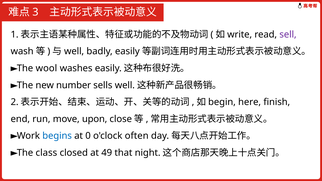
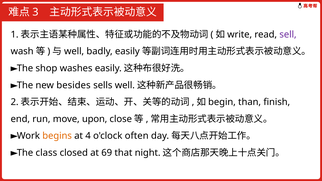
wool: wool -> shop
number: number -> besides
here: here -> than
begins colour: blue -> orange
0: 0 -> 4
49: 49 -> 69
